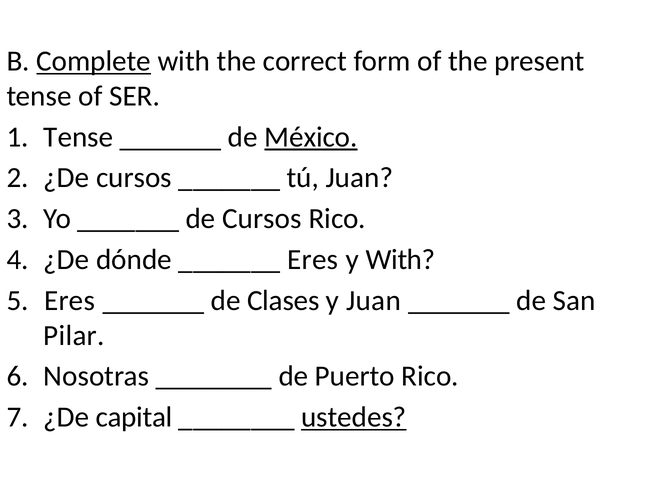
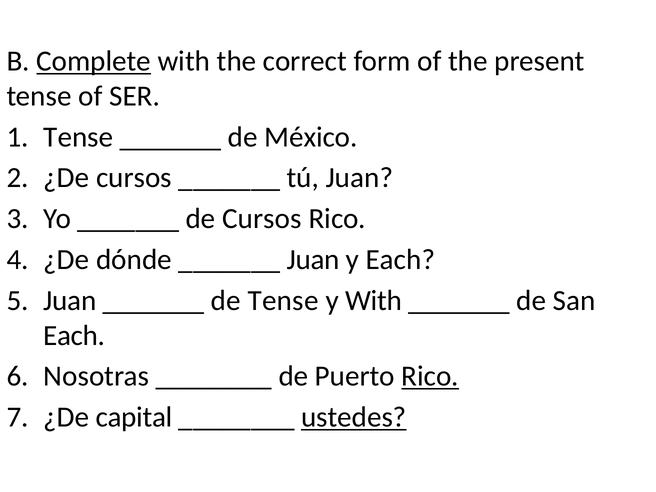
México underline: present -> none
Eres at (313, 260): Eres -> Juan
y With: With -> Each
Eres at (70, 300): Eres -> Juan
de Clases: Clases -> Tense
y Juan: Juan -> With
Pilar at (74, 335): Pilar -> Each
Rico at (430, 376) underline: none -> present
